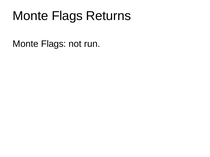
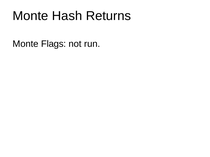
Flags at (67, 16): Flags -> Hash
